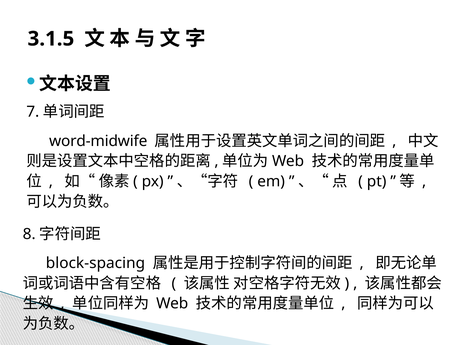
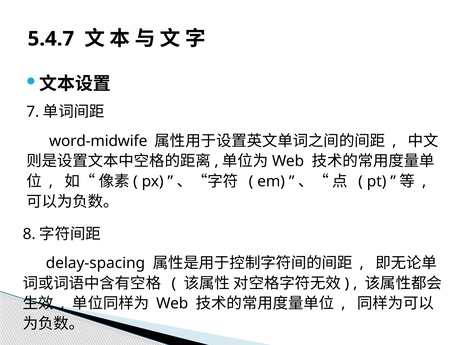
3.1.5: 3.1.5 -> 5.4.7
block-spacing: block-spacing -> delay-spacing
